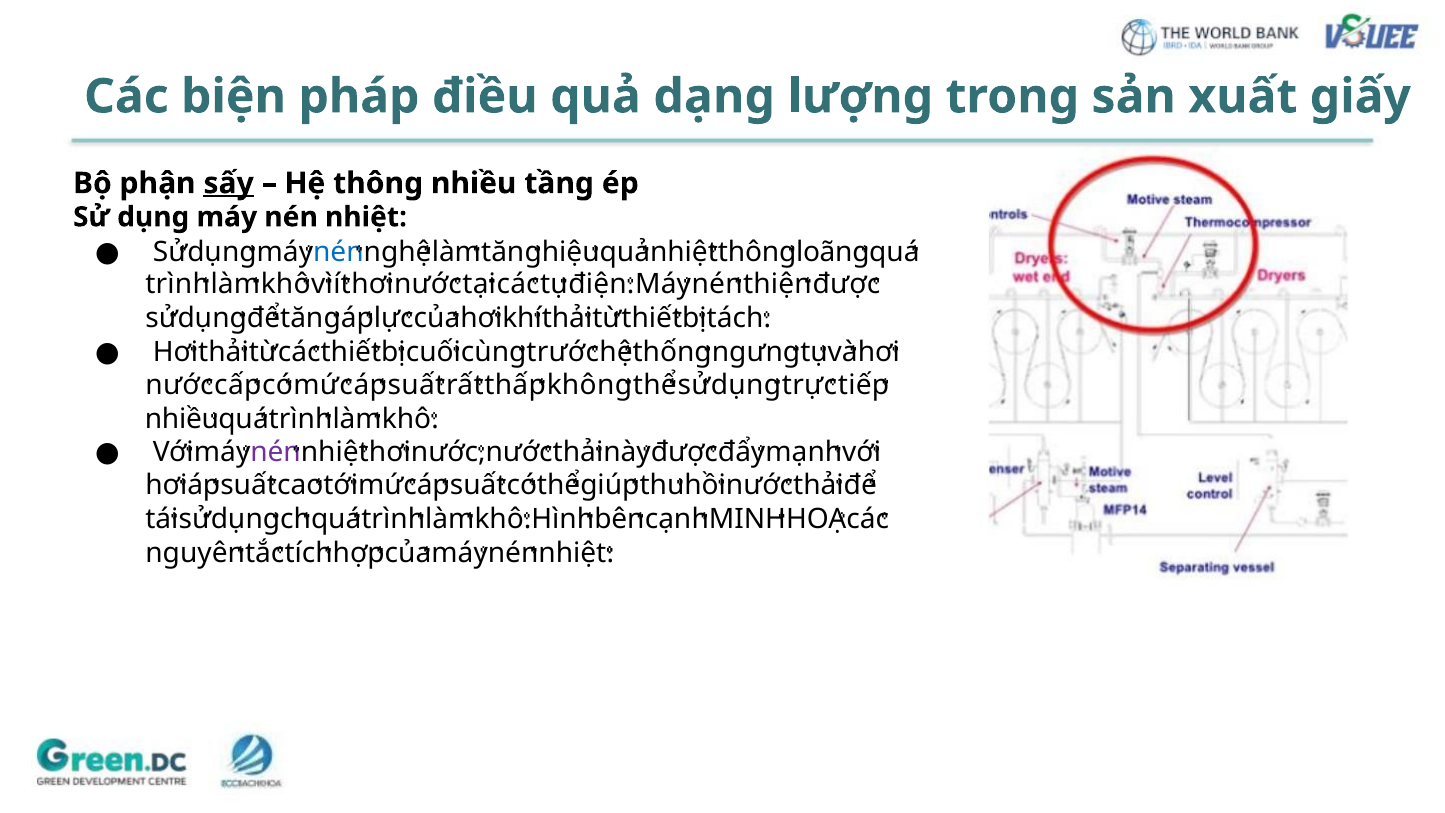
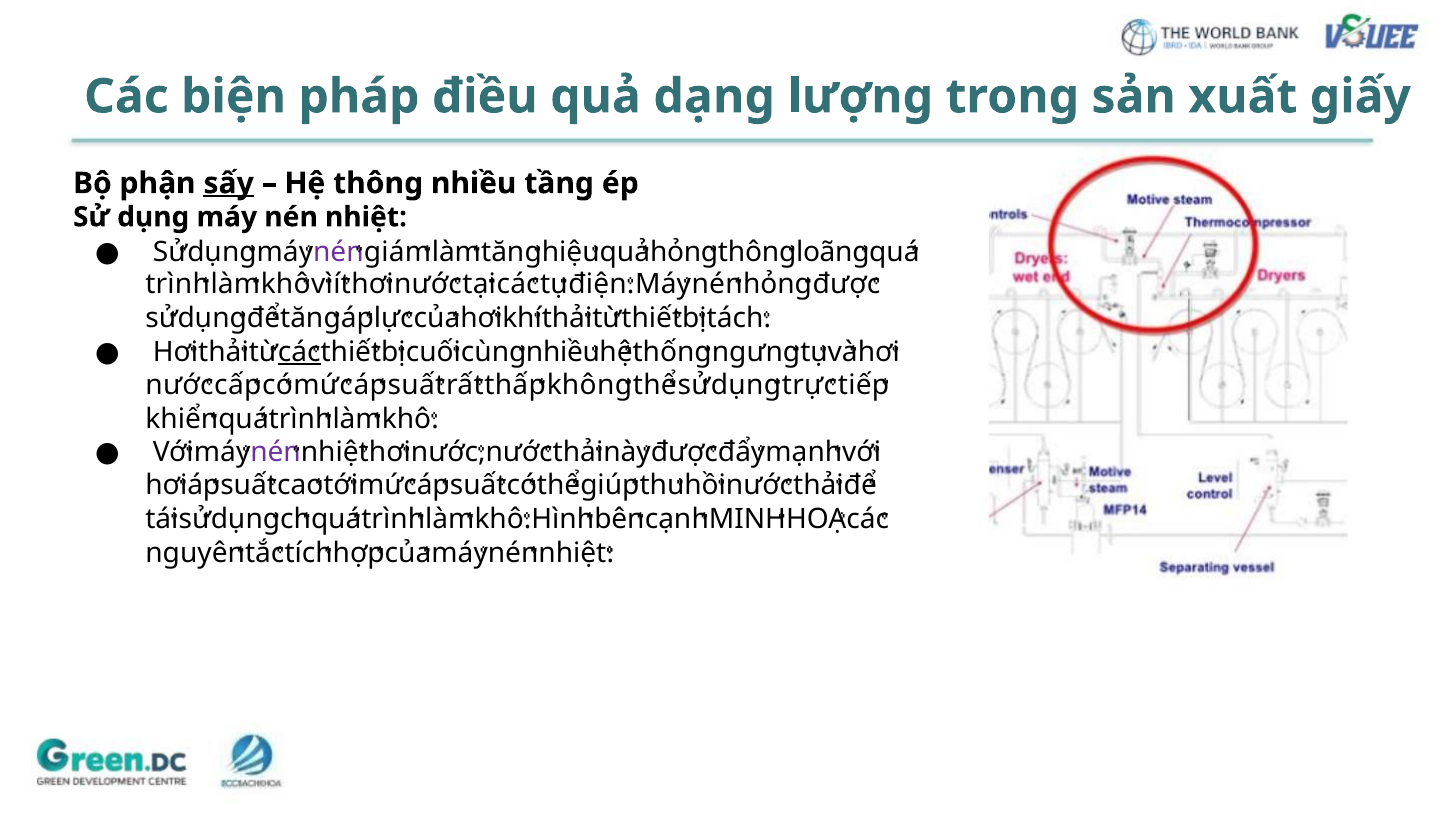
nén at (338, 252) colour: blue -> purple
nghệ: nghệ -> giám
nhiệt at (684, 252): nhiệt -> hỏng
thiện at (777, 284): thiện -> hỏng
trước at (563, 352): trước -> nhiều
các at (299, 352) underline: none -> present
nhiều at (182, 419): nhiều -> khiển
